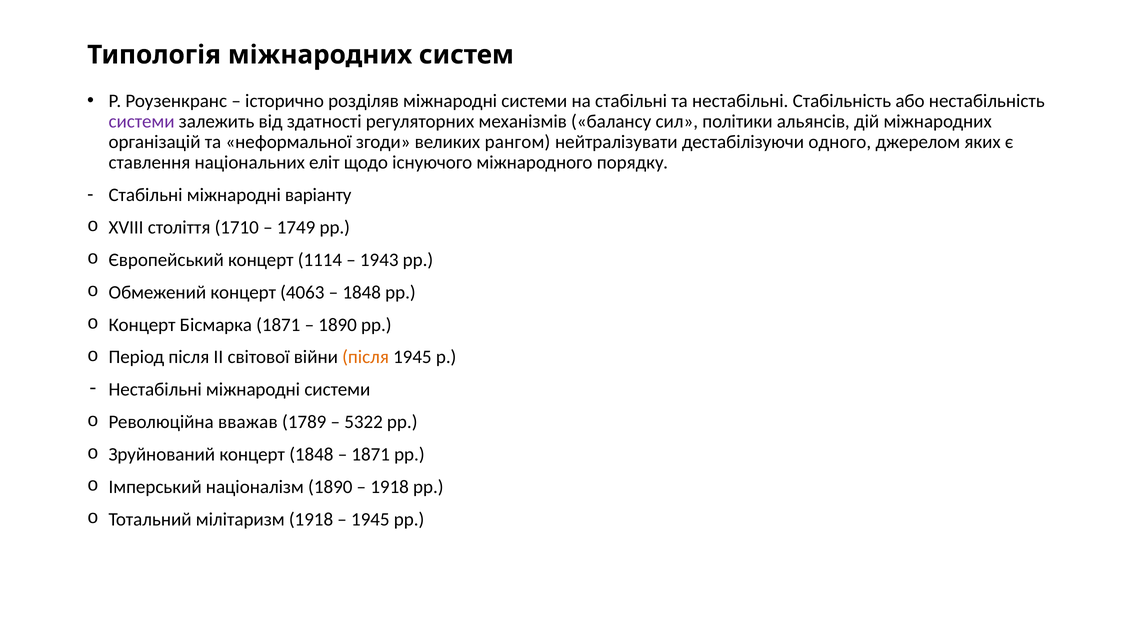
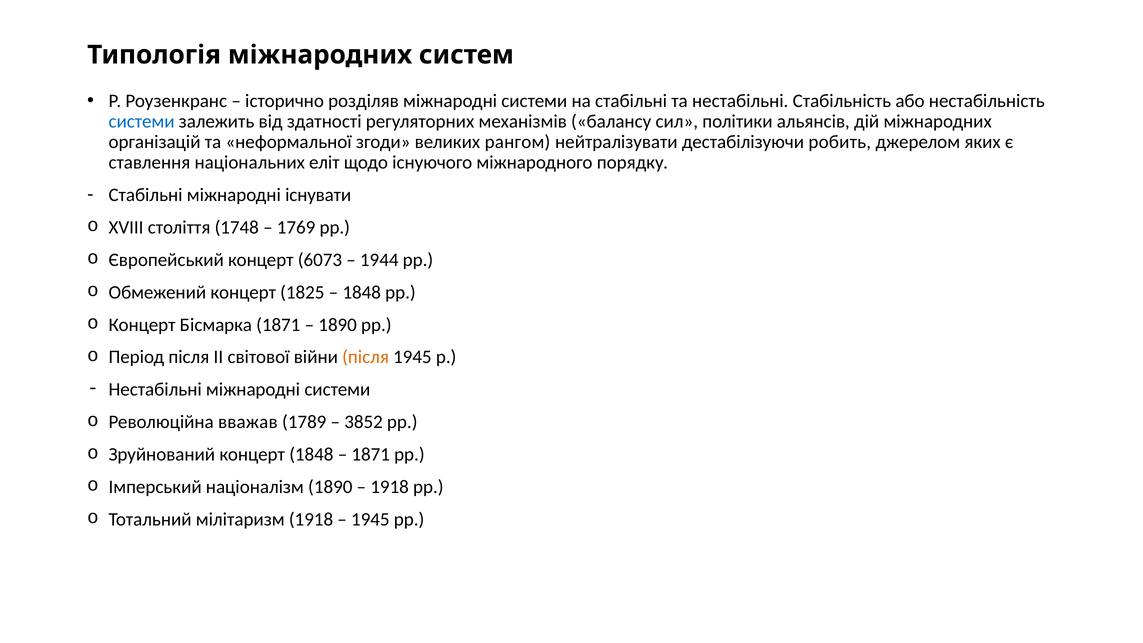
системи at (142, 121) colour: purple -> blue
одного: одного -> робить
варіанту: варіанту -> існувати
1710: 1710 -> 1748
1749: 1749 -> 1769
1114: 1114 -> 6073
1943: 1943 -> 1944
4063: 4063 -> 1825
5322: 5322 -> 3852
